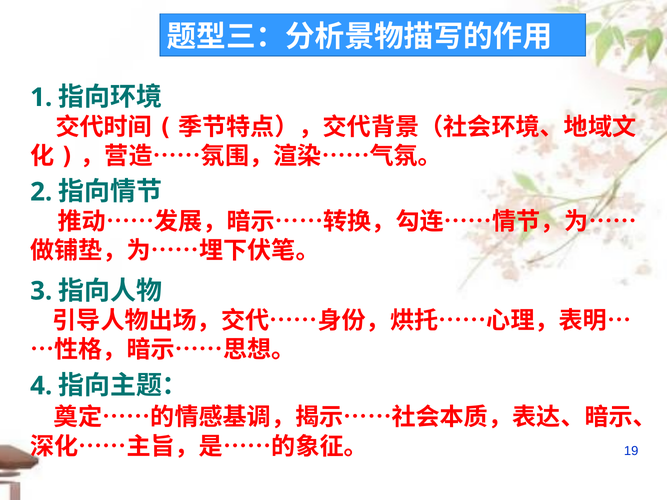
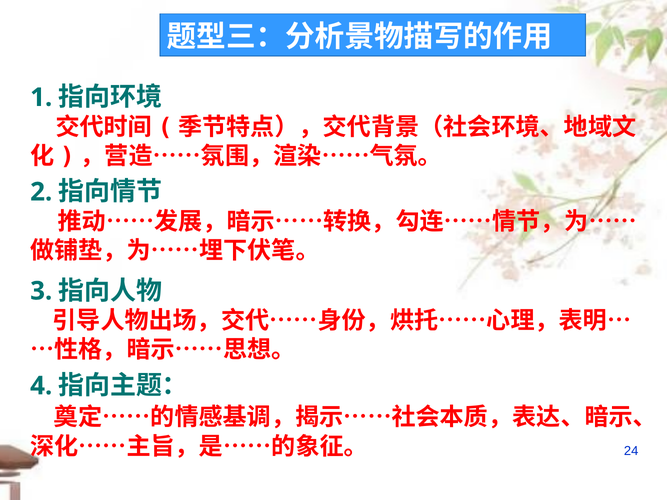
19: 19 -> 24
